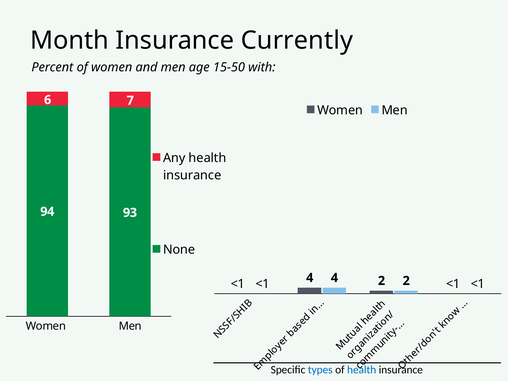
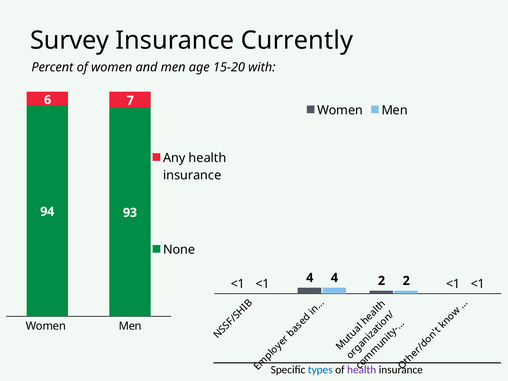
Month: Month -> Survey
15-50: 15-50 -> 15-20
health at (362, 370) colour: blue -> purple
